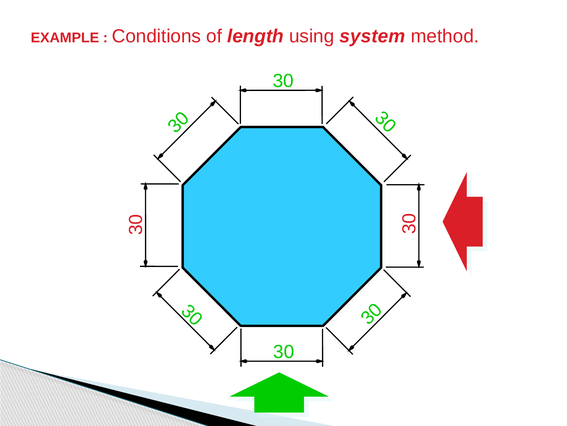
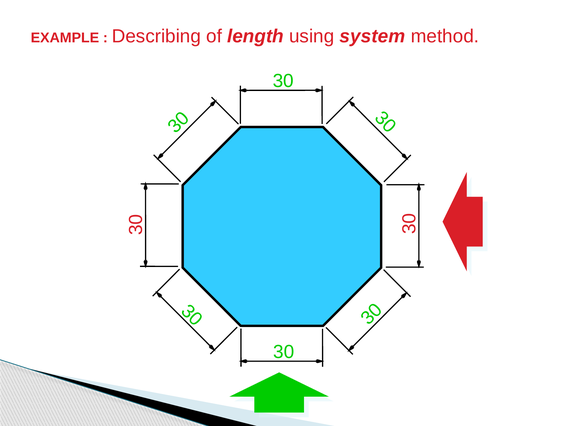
Conditions: Conditions -> Describing
